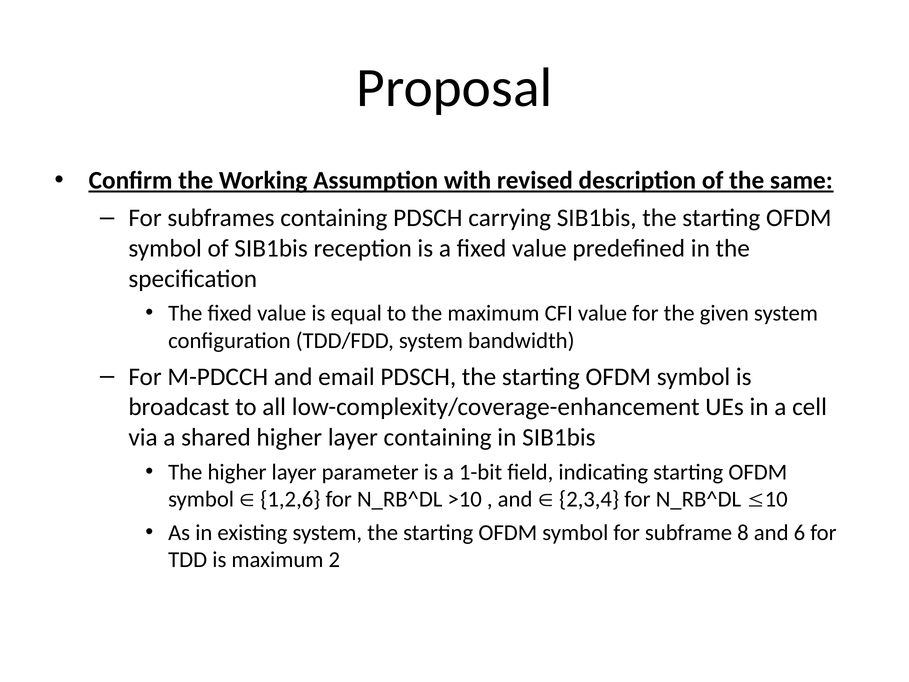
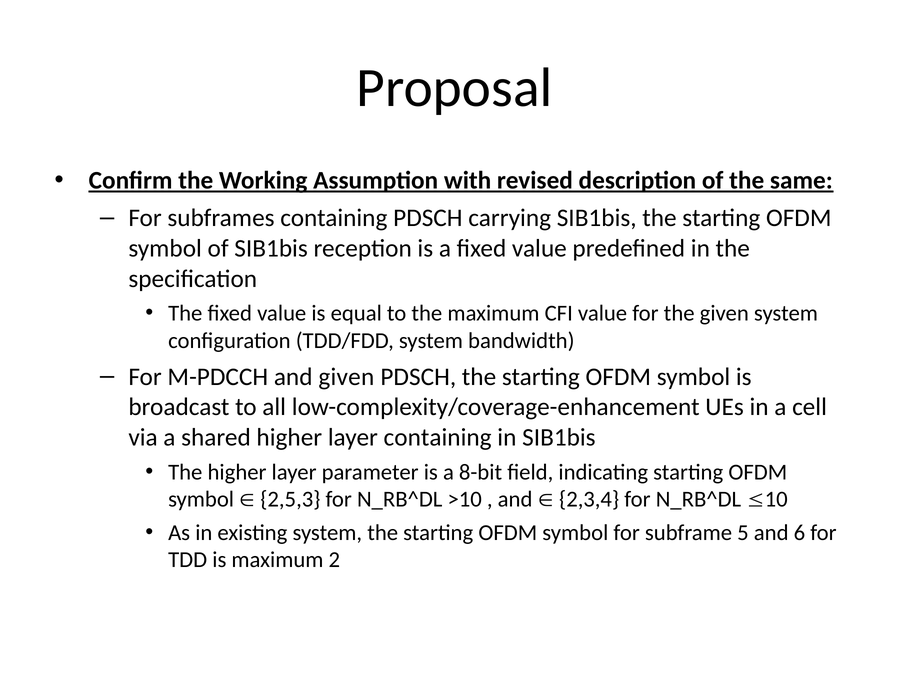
and email: email -> given
1-bit: 1-bit -> 8-bit
1,2,6: 1,2,6 -> 2,5,3
8: 8 -> 5
